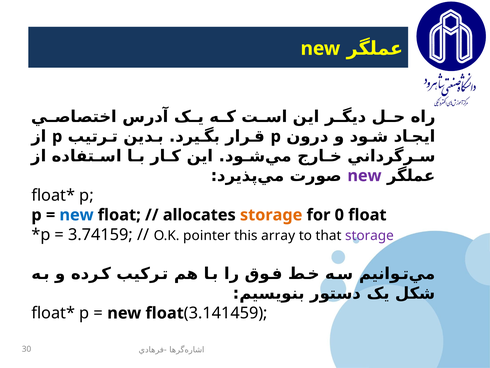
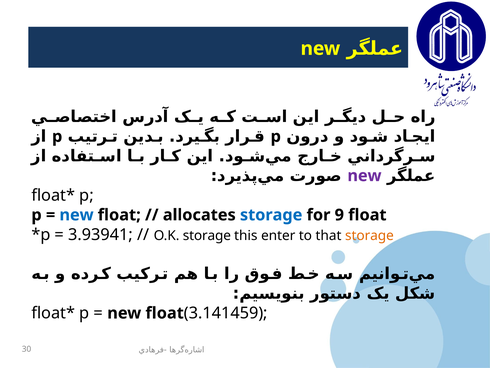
storage at (271, 215) colour: orange -> blue
0: 0 -> 9
3.74159: 3.74159 -> 3.93941
O.K pointer: pointer -> storage
array: array -> enter
storage at (369, 235) colour: purple -> orange
